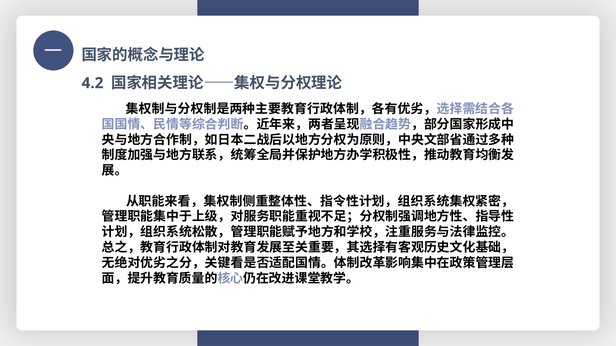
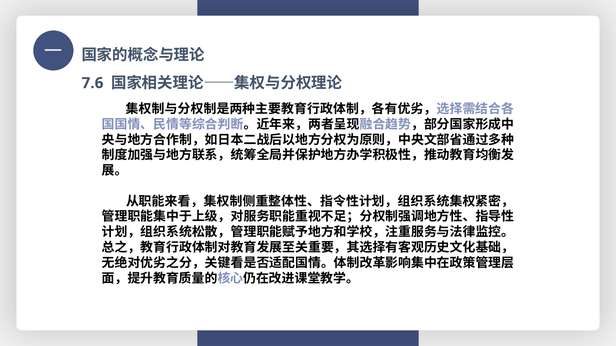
4.2: 4.2 -> 7.6
